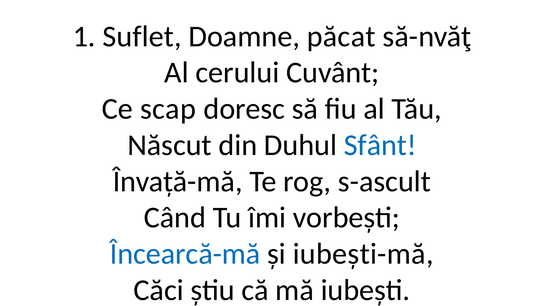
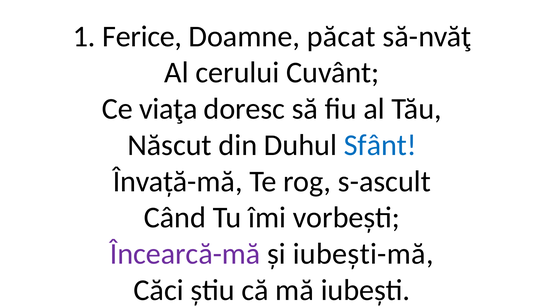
Suflet: Suflet -> Ferice
scap: scap -> viaţa
Încearcă-mă colour: blue -> purple
